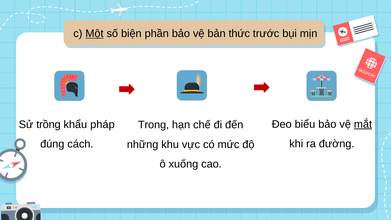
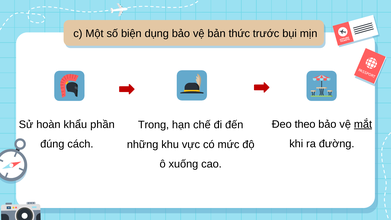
Một underline: present -> none
phần: phần -> dụng
biểu: biểu -> theo
trồng: trồng -> hoàn
pháp: pháp -> phần
